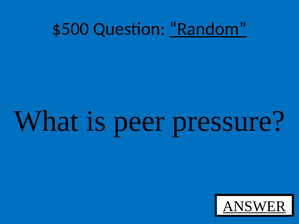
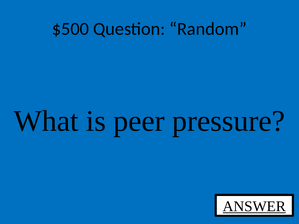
Random underline: present -> none
